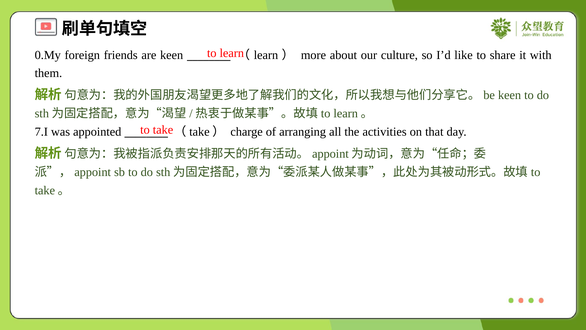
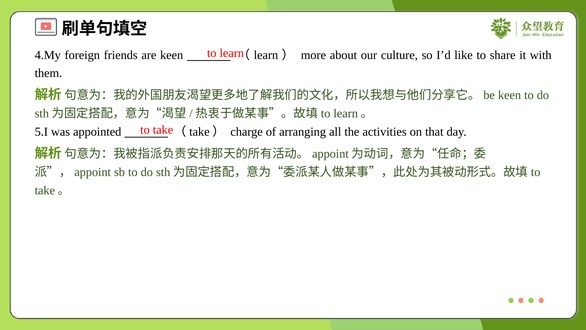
0.My: 0.My -> 4.My
7.I: 7.I -> 5.I
